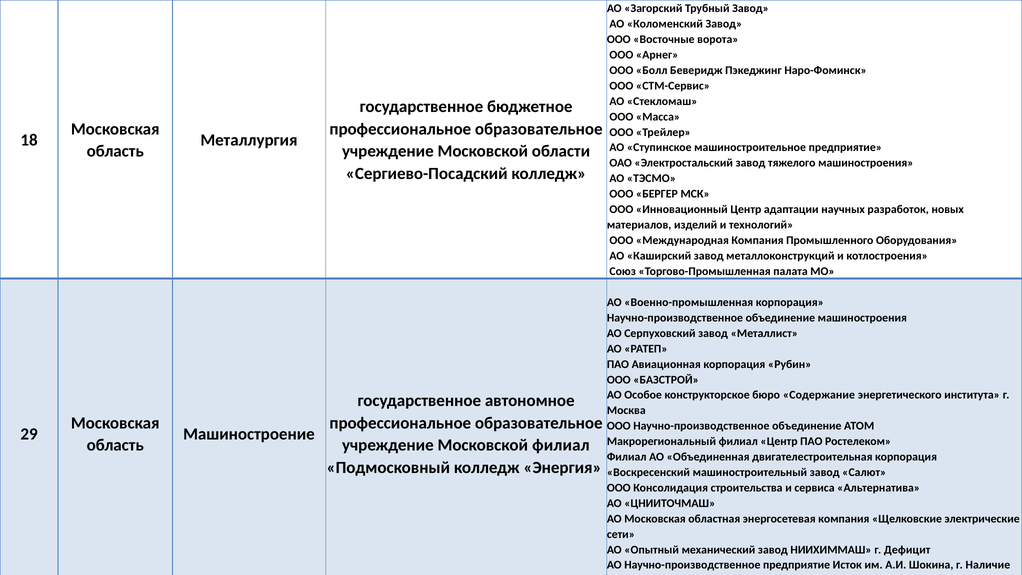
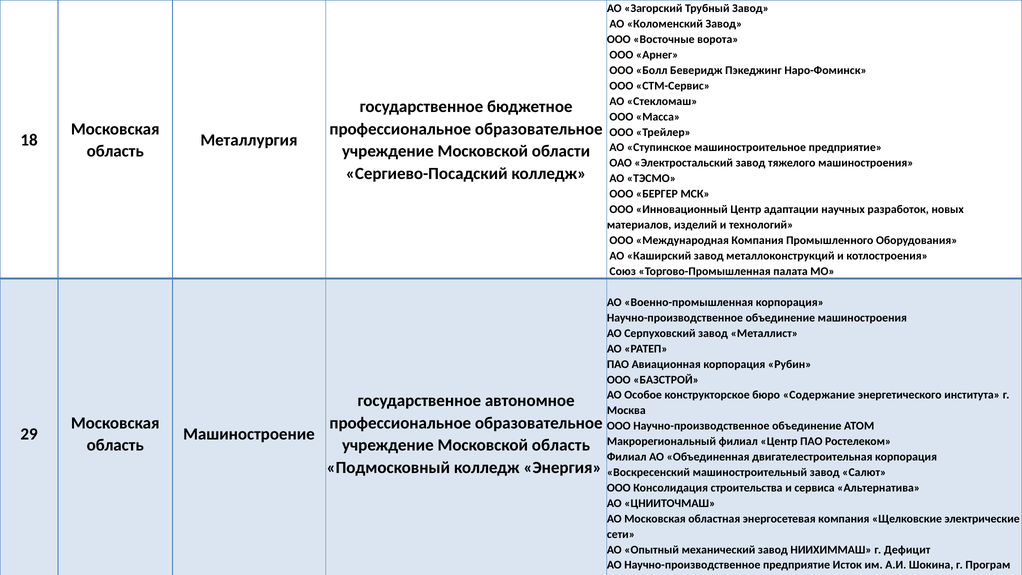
Московской филиал: филиал -> область
Наличие: Наличие -> Програм
